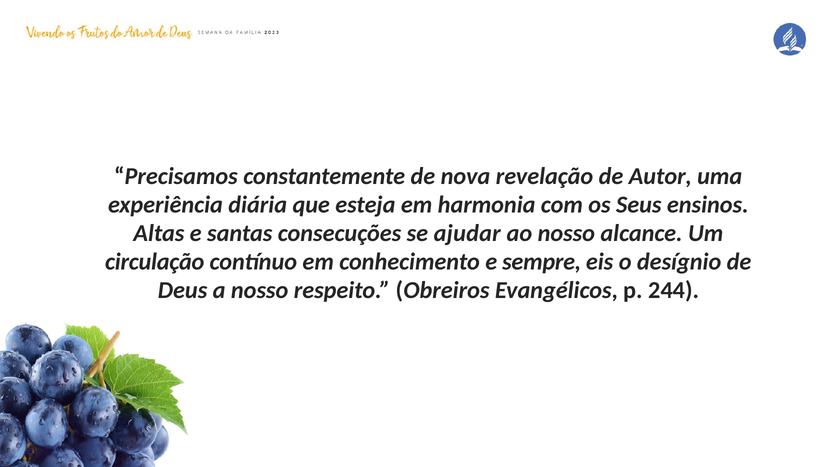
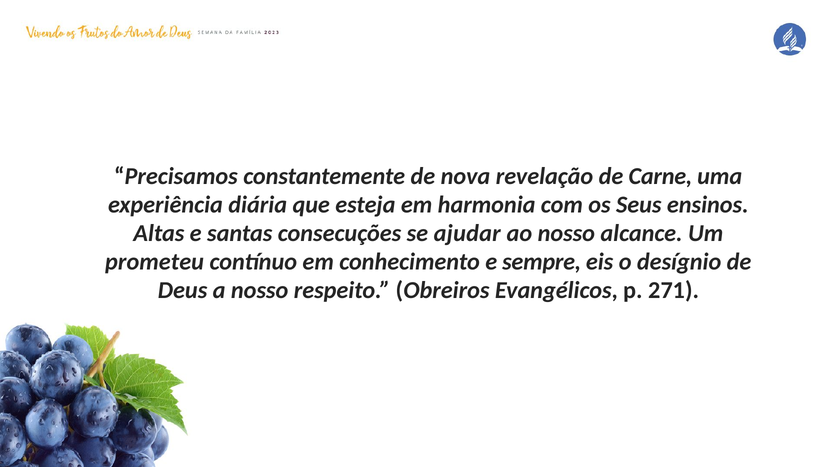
Autor: Autor -> Carne
circulação: circulação -> prometeu
244: 244 -> 271
